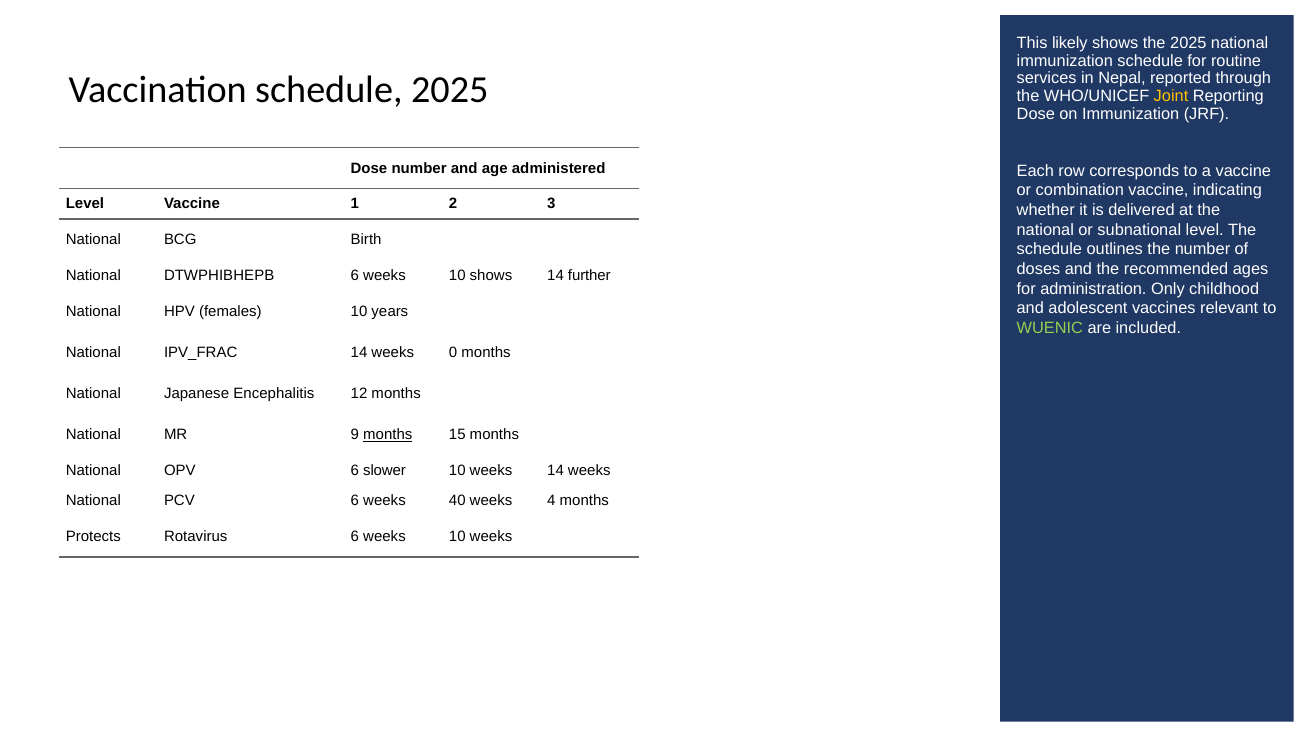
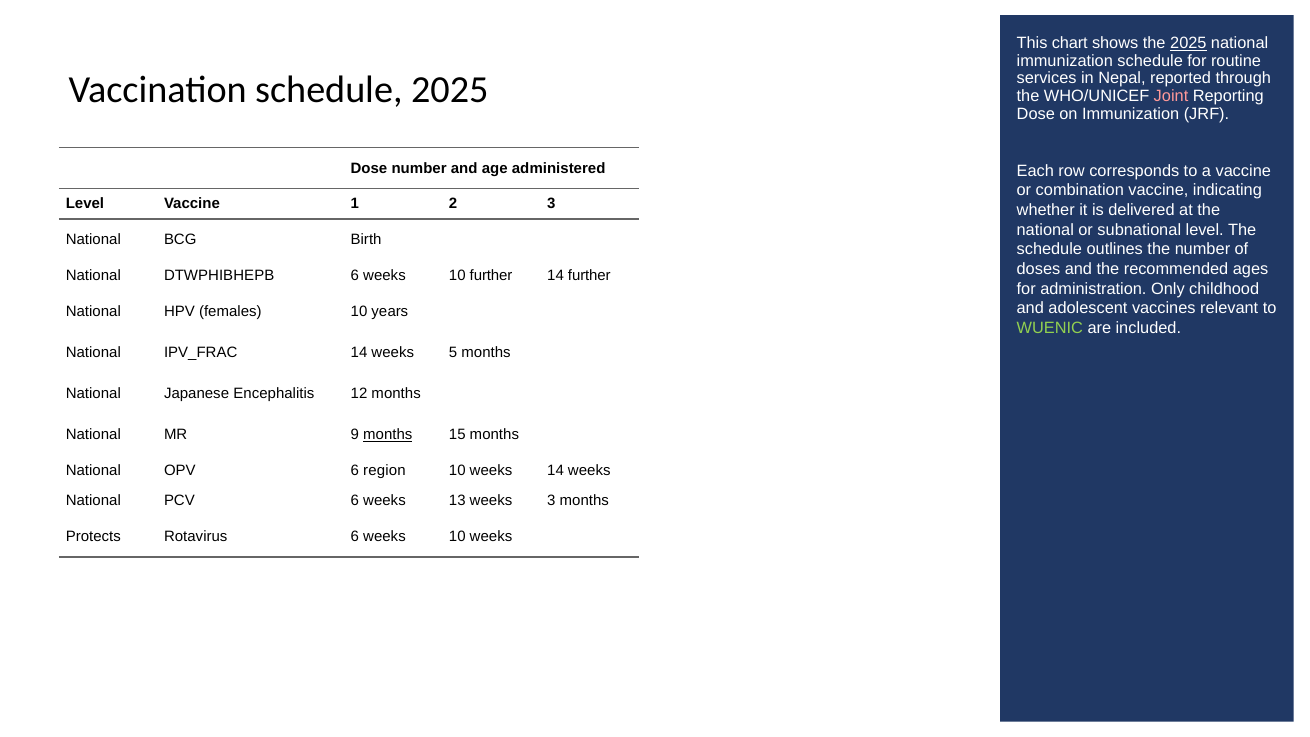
likely: likely -> chart
2025 at (1188, 43) underline: none -> present
Joint colour: yellow -> pink
10 shows: shows -> further
0: 0 -> 5
slower: slower -> region
40: 40 -> 13
weeks 4: 4 -> 3
